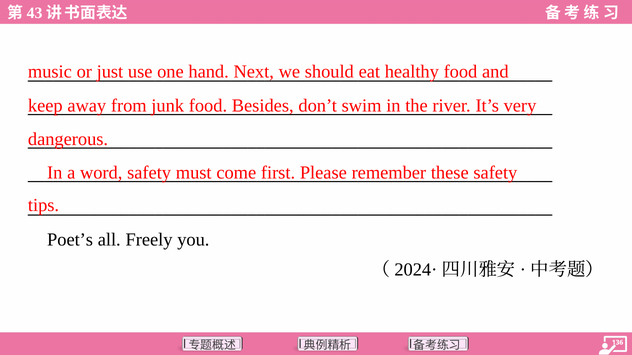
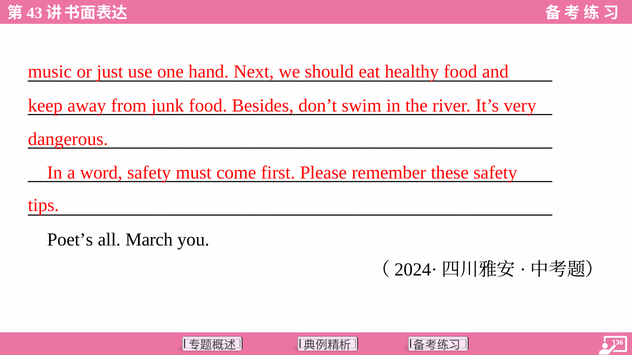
Freely: Freely -> March
